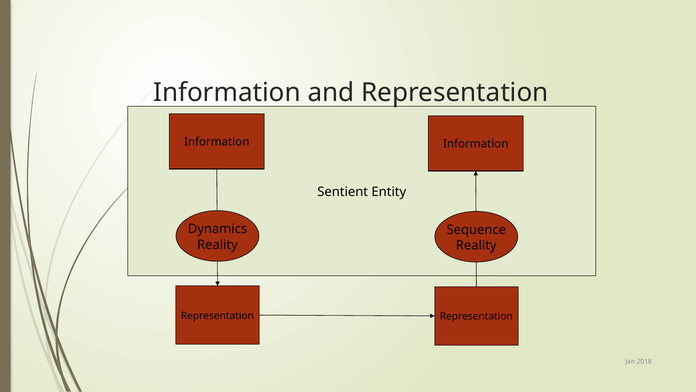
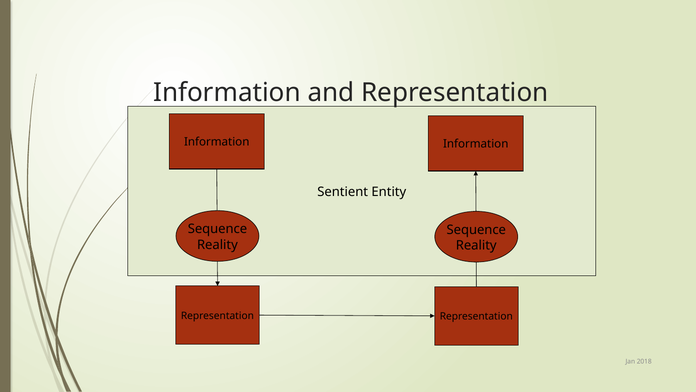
Dynamics at (217, 229): Dynamics -> Sequence
